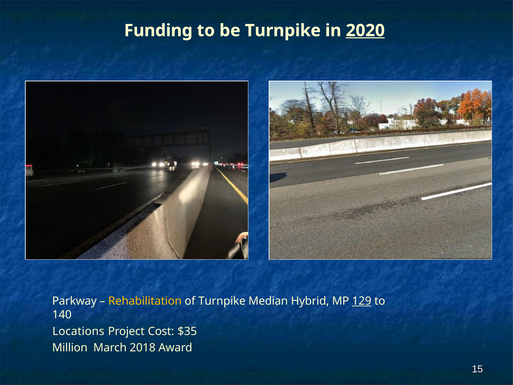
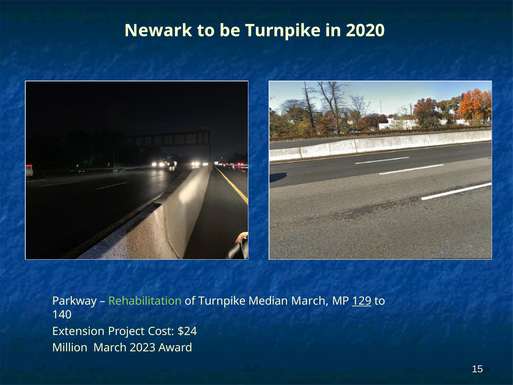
Funding: Funding -> Newark
2020 underline: present -> none
Rehabilitation colour: yellow -> light green
Median Hybrid: Hybrid -> March
Locations: Locations -> Extension
$35: $35 -> $24
2018: 2018 -> 2023
